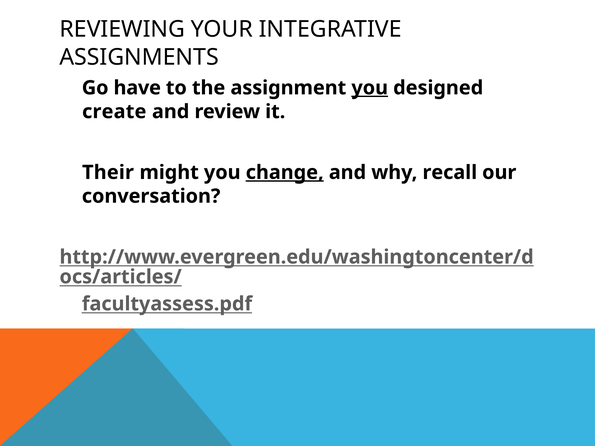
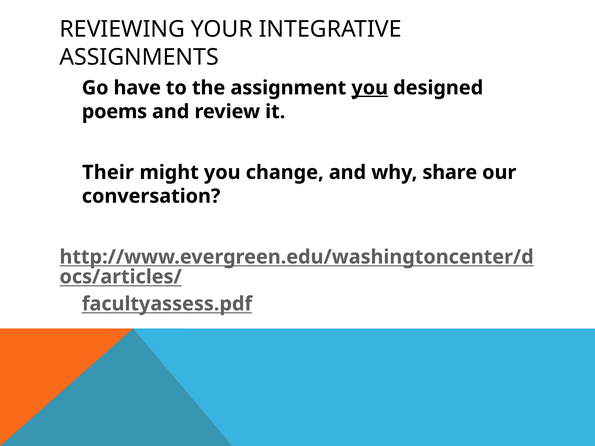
create: create -> poems
change underline: present -> none
recall: recall -> share
